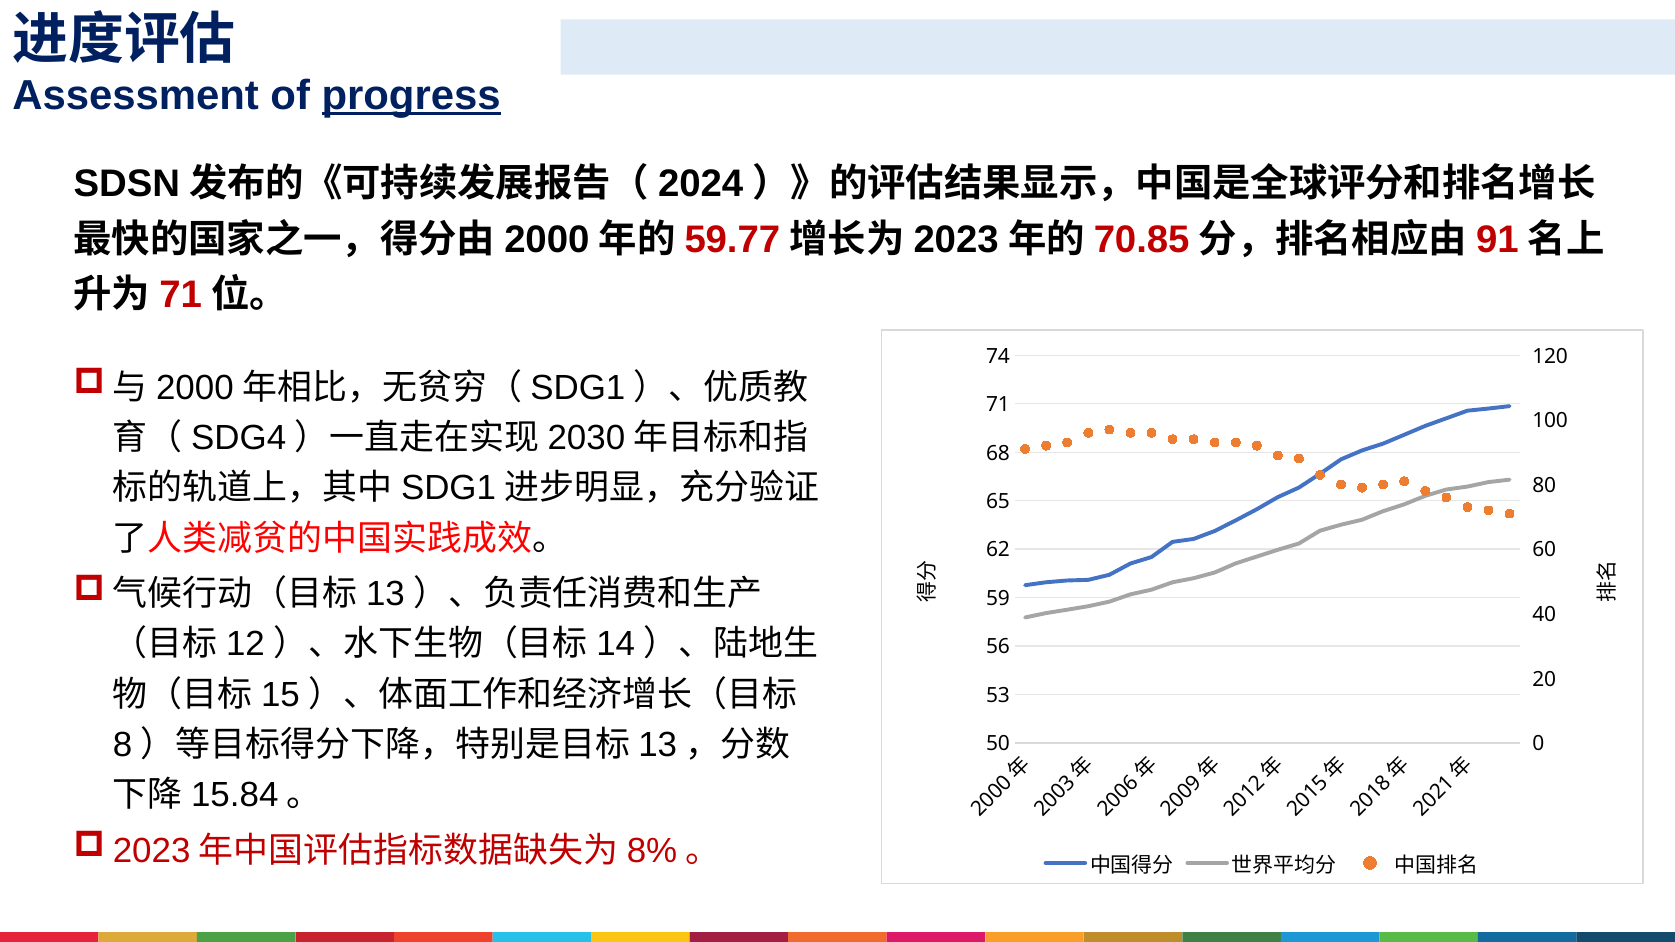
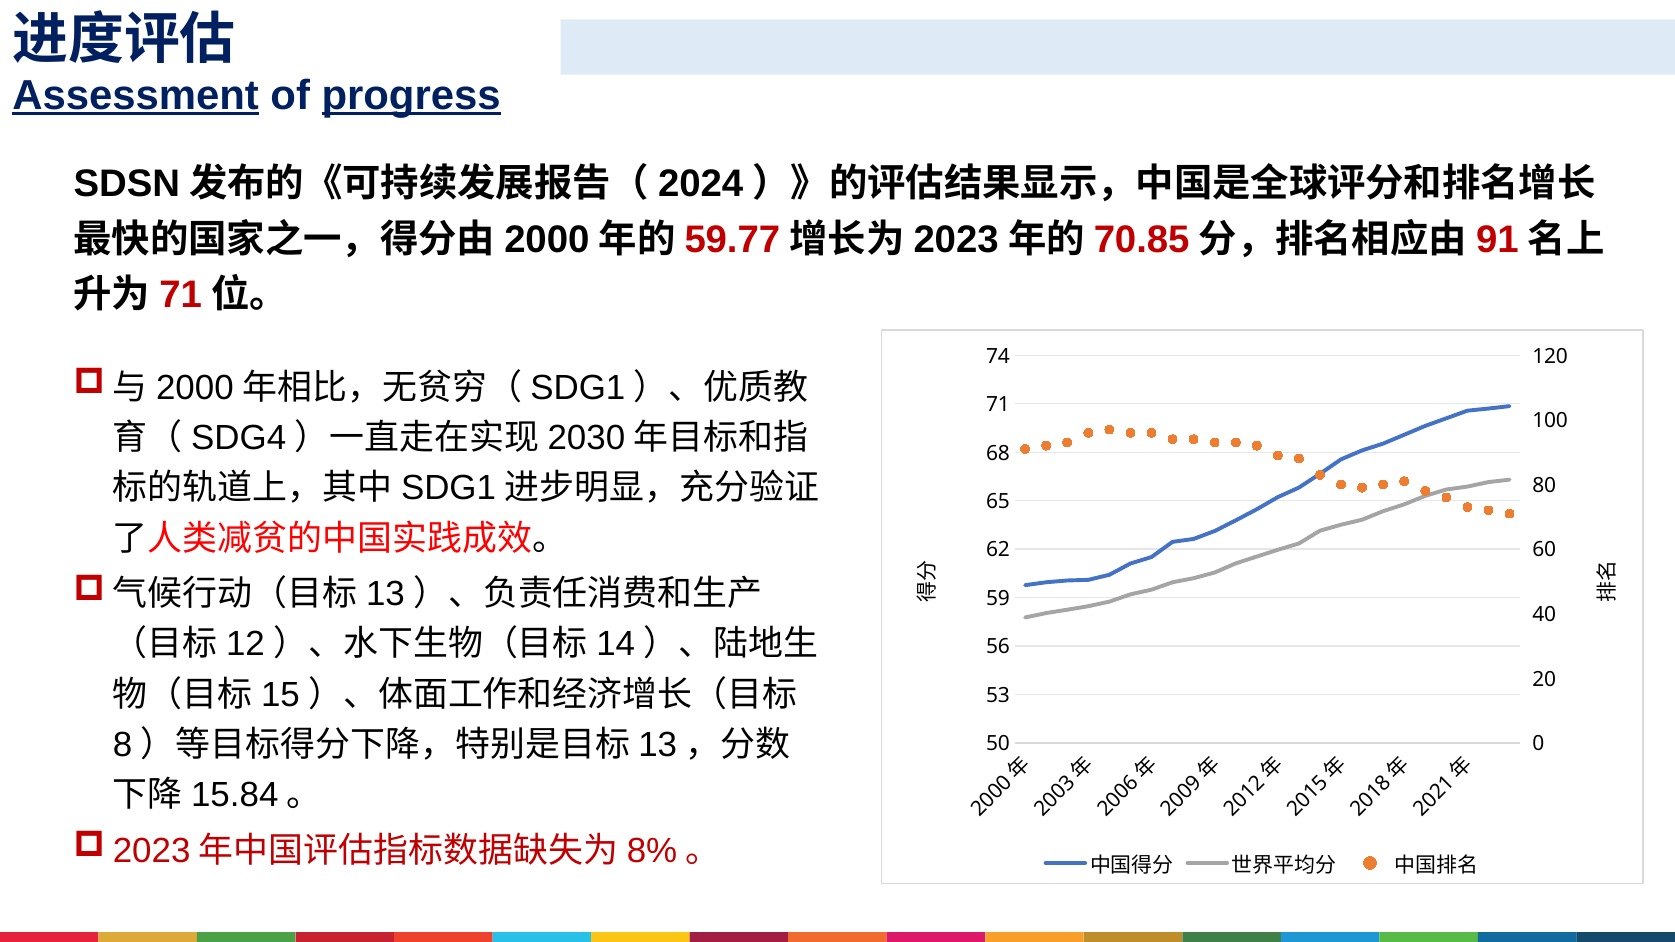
Assessment underline: none -> present
